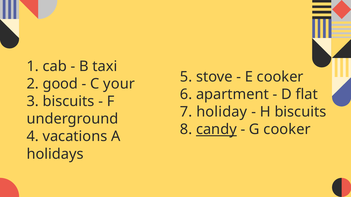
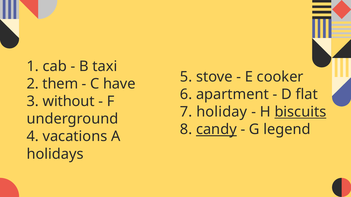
good: good -> them
your: your -> have
3 biscuits: biscuits -> without
biscuits at (300, 112) underline: none -> present
G cooker: cooker -> legend
